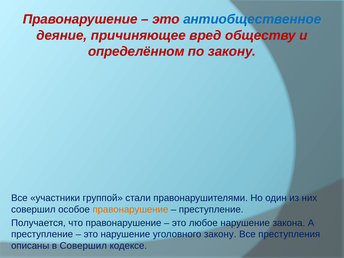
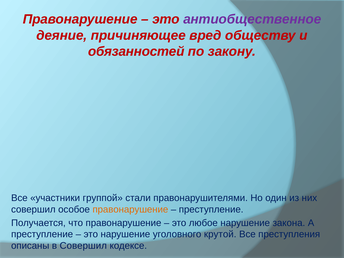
антиобщественное colour: blue -> purple
определённом: определённом -> обязанностей
уголовного закону: закону -> крутой
